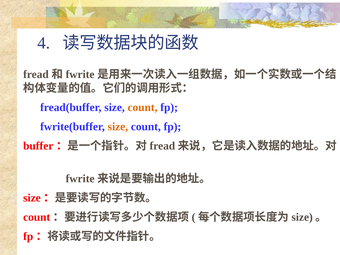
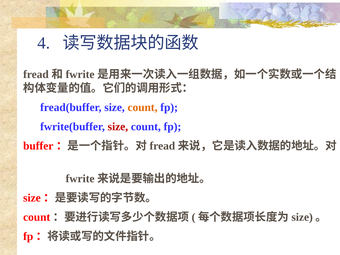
size at (118, 127) colour: orange -> red
